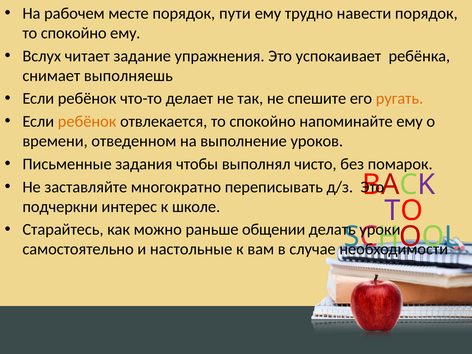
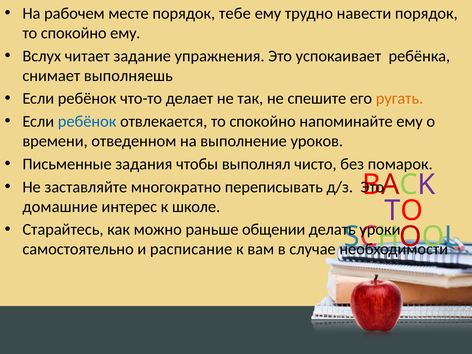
пути: пути -> тебе
ребёнок at (87, 121) colour: orange -> blue
подчеркни: подчеркни -> домашние
настольные: настольные -> расписание
